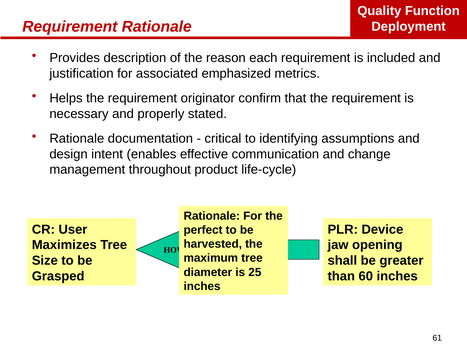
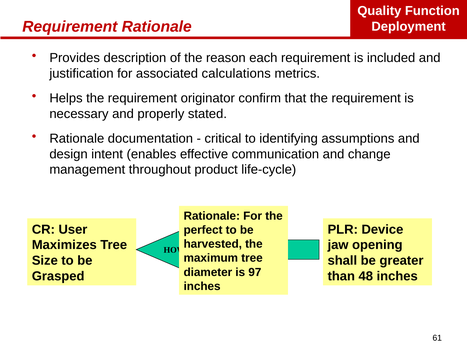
emphasized: emphasized -> calculations
25: 25 -> 97
60: 60 -> 48
